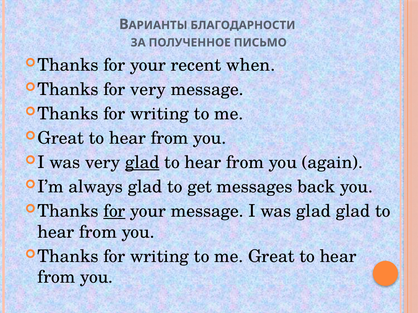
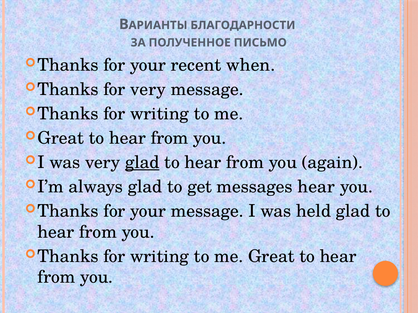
messages back: back -> hear
for at (114, 211) underline: present -> none
was glad: glad -> held
